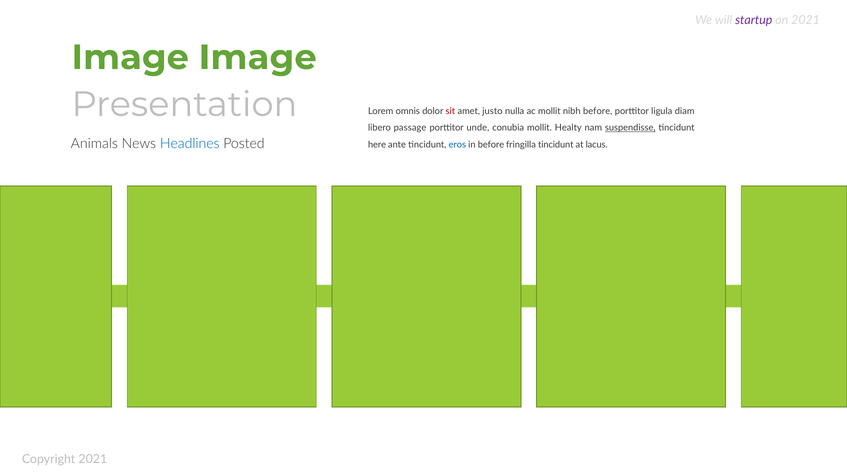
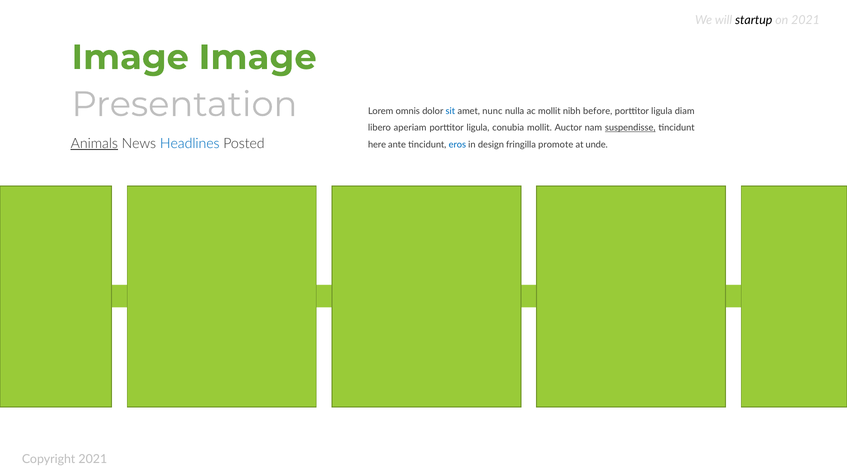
startup colour: purple -> black
sit colour: red -> blue
justo: justo -> nunc
passage: passage -> aperiam
unde at (478, 128): unde -> ligula
Healty: Healty -> Auctor
Animals underline: none -> present
in before: before -> design
fringilla tincidunt: tincidunt -> promote
lacus: lacus -> unde
